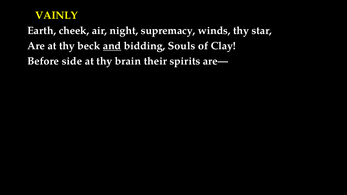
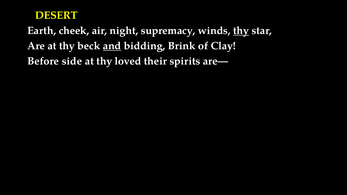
VAINLY: VAINLY -> DESERT
thy at (241, 31) underline: none -> present
Souls: Souls -> Brink
brain: brain -> loved
